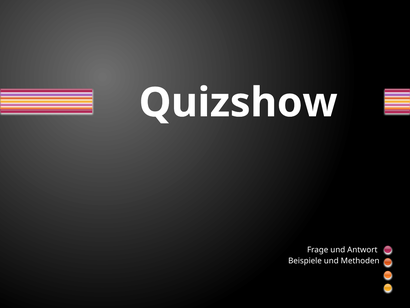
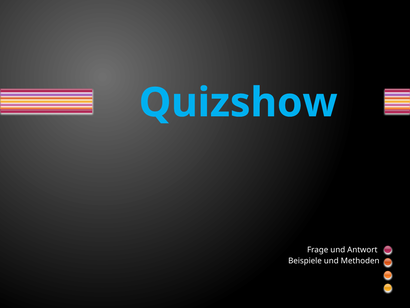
Quizshow colour: white -> light blue
